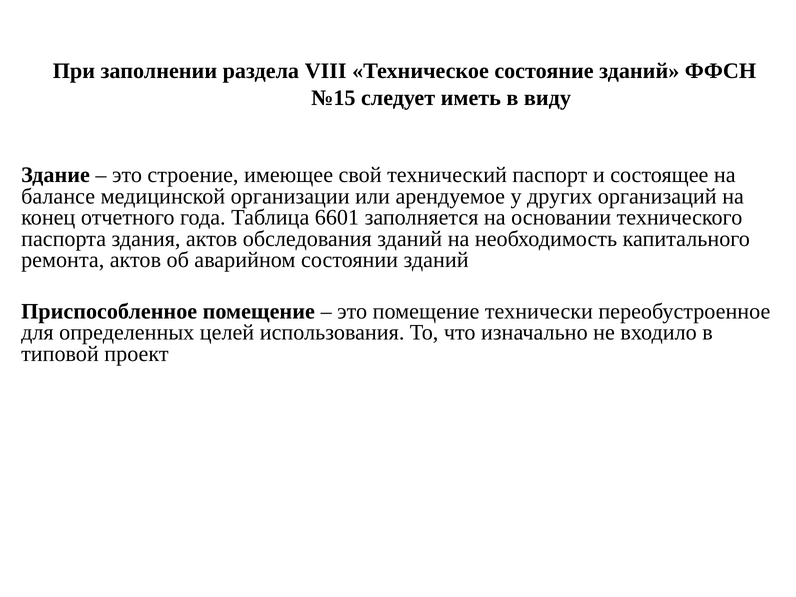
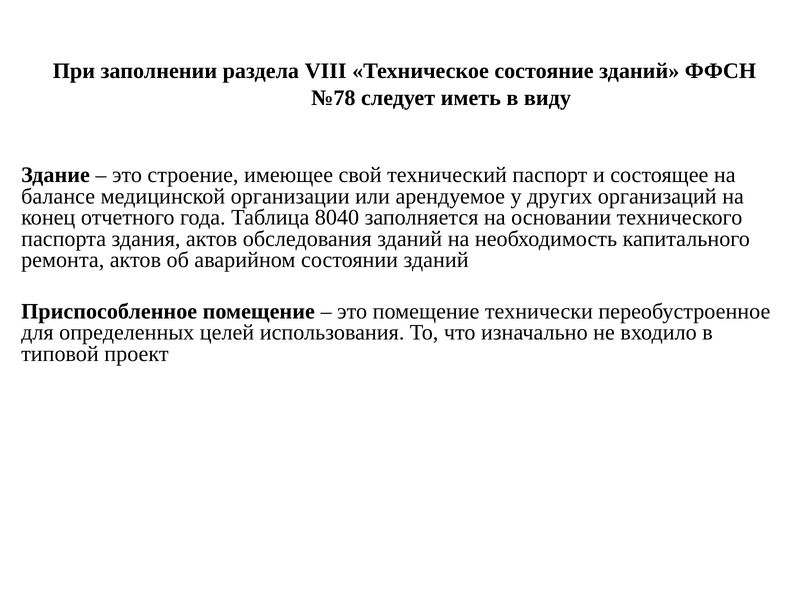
№15: №15 -> №78
6601: 6601 -> 8040
